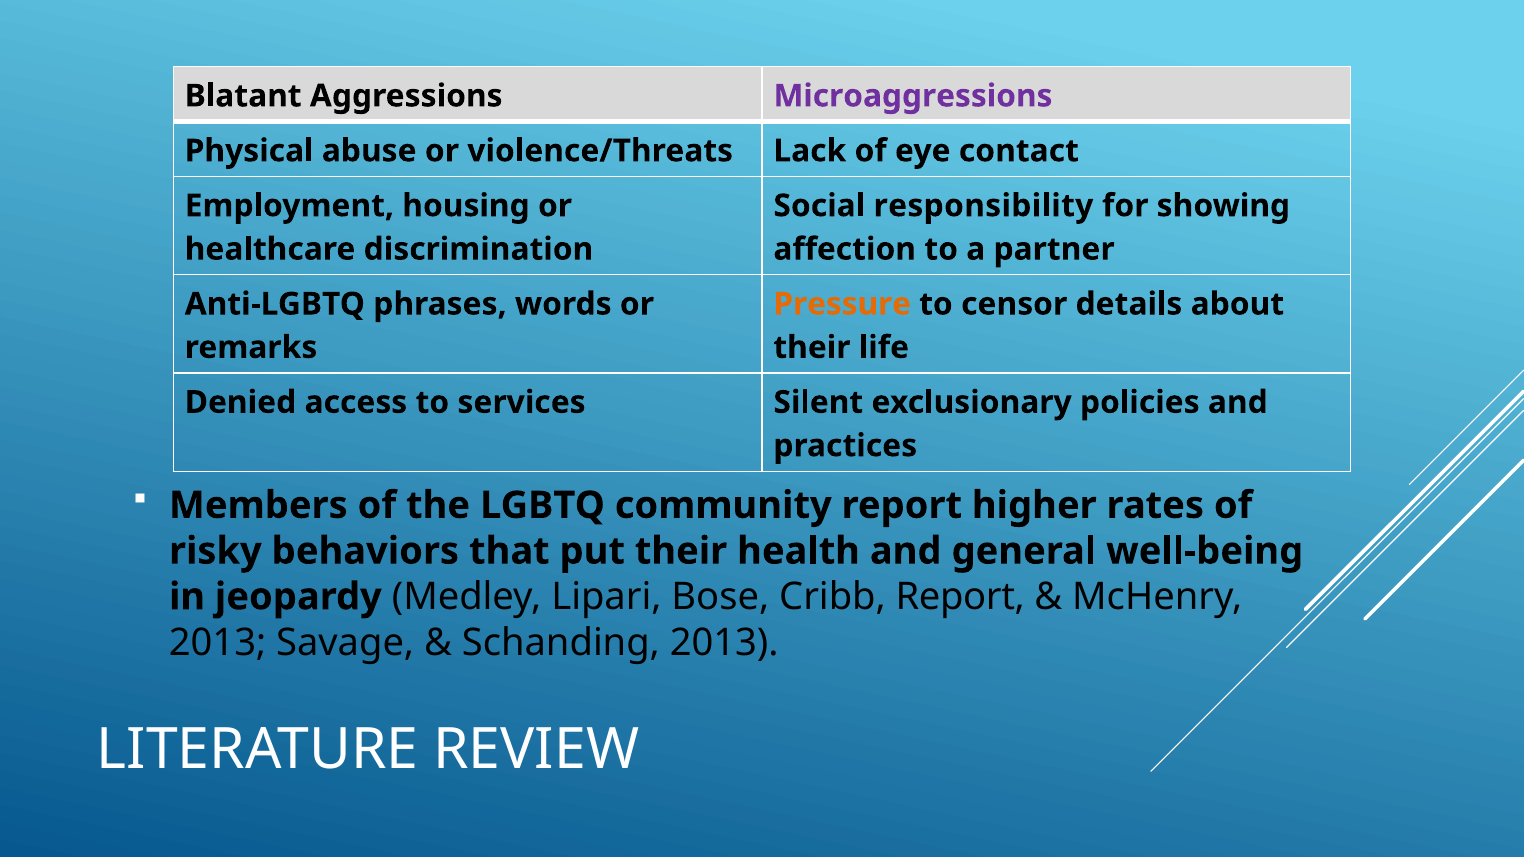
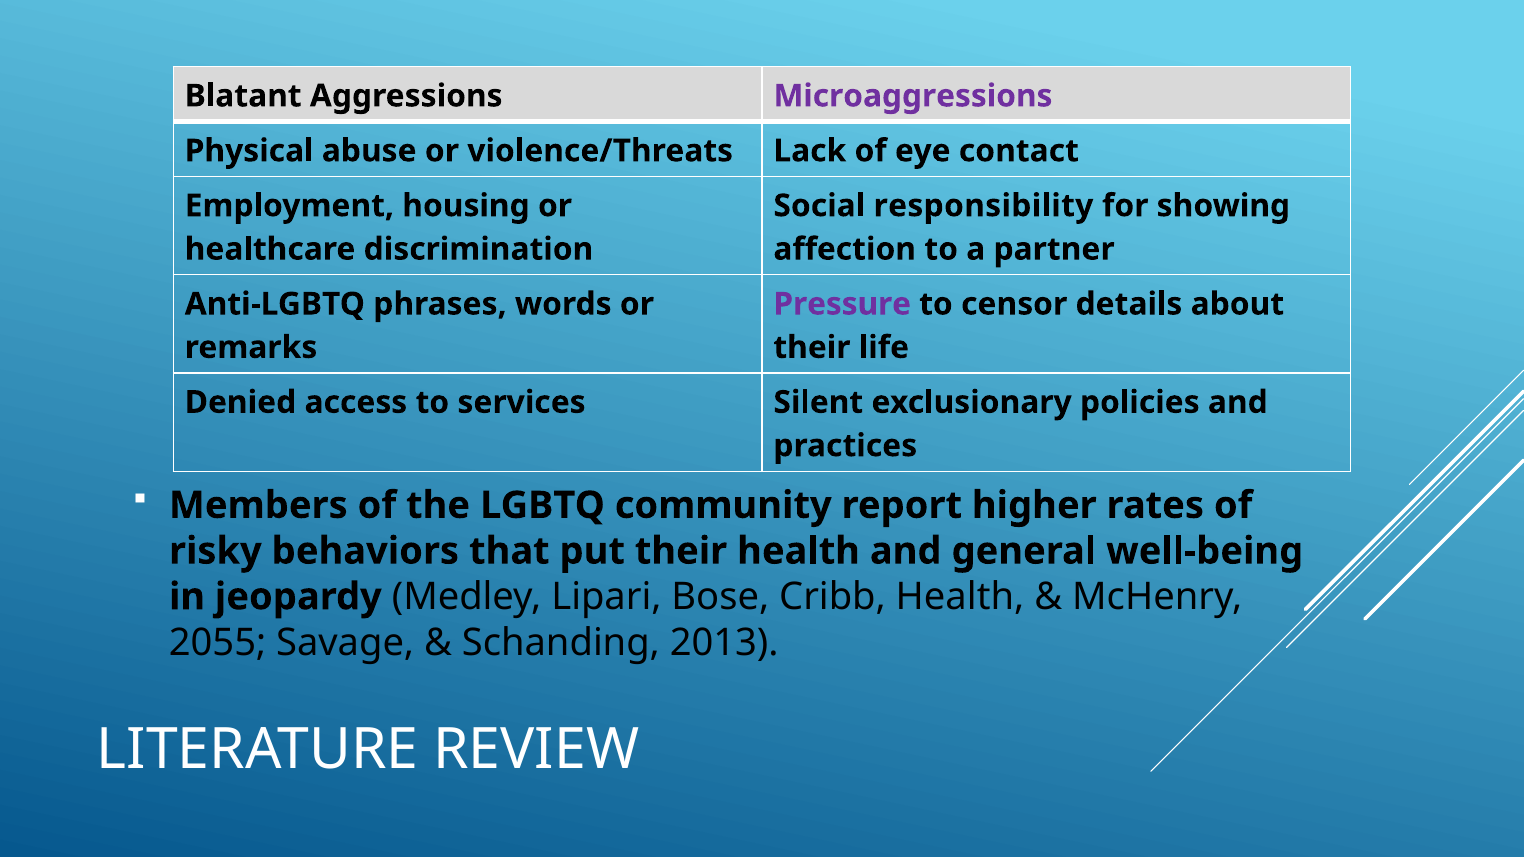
Pressure colour: orange -> purple
Cribb Report: Report -> Health
2013 at (218, 643): 2013 -> 2055
